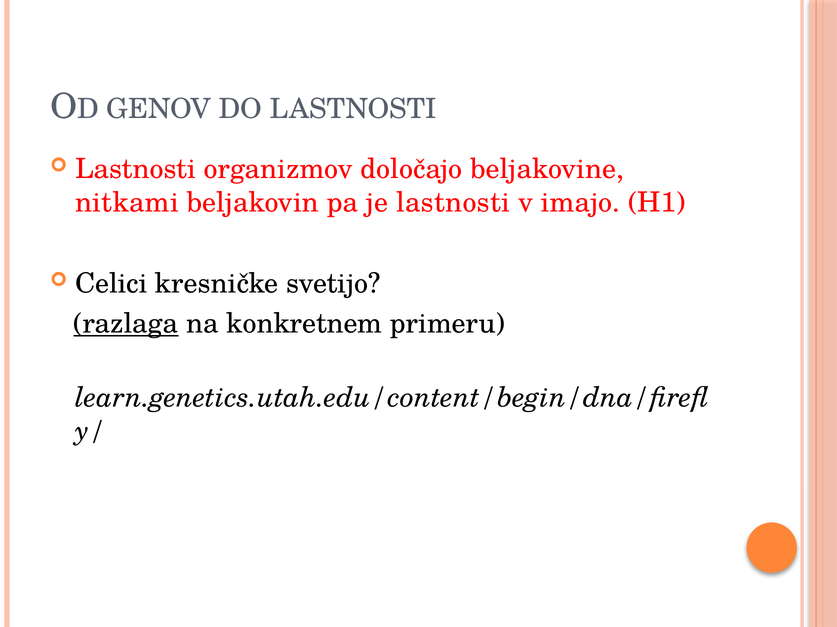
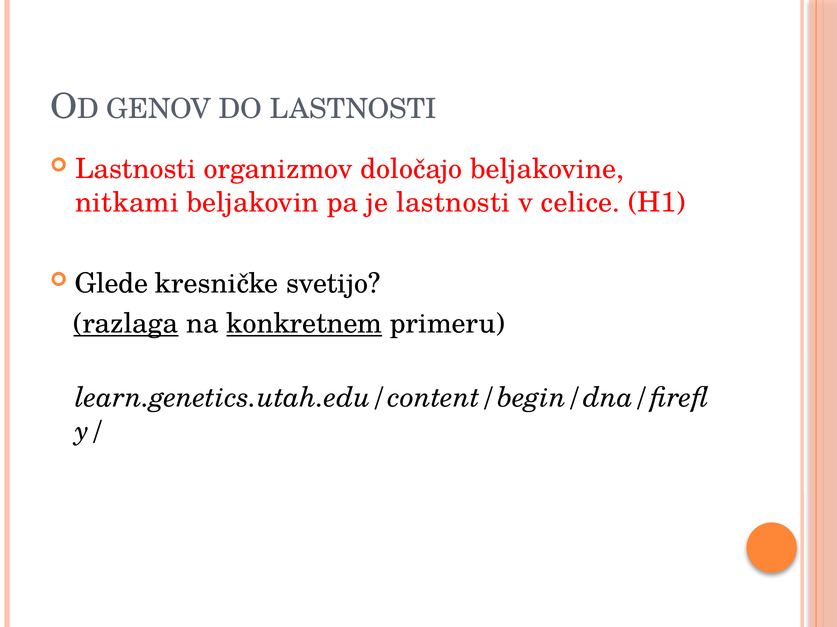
imajo: imajo -> celice
Celici: Celici -> Glede
konkretnem underline: none -> present
